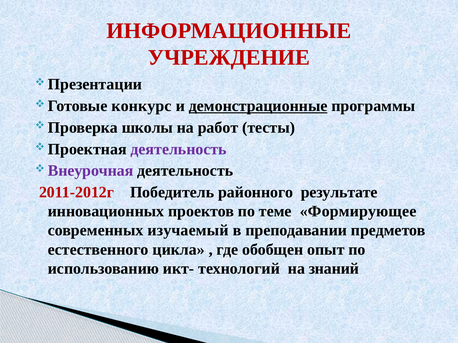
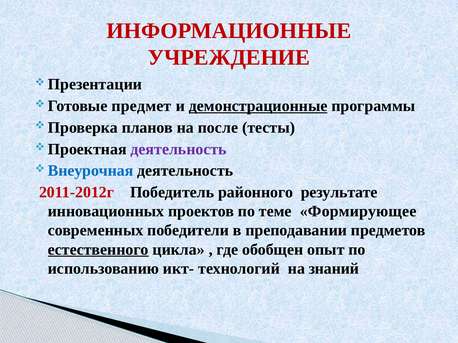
конкурс: конкурс -> предмет
школы: школы -> планов
работ: работ -> после
Внеурочная colour: purple -> blue
изучаемый: изучаемый -> победители
естественного underline: none -> present
